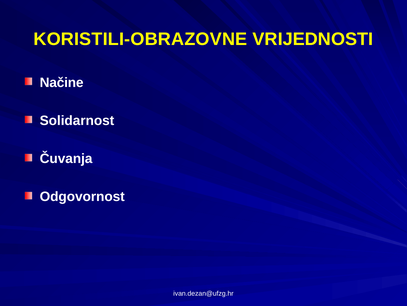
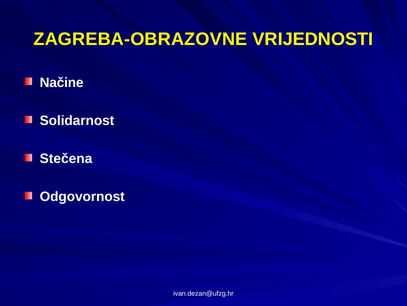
KORISTILI-OBRAZOVNE: KORISTILI-OBRAZOVNE -> ZAGREBA-OBRAZOVNE
Čuvanja: Čuvanja -> Stečena
